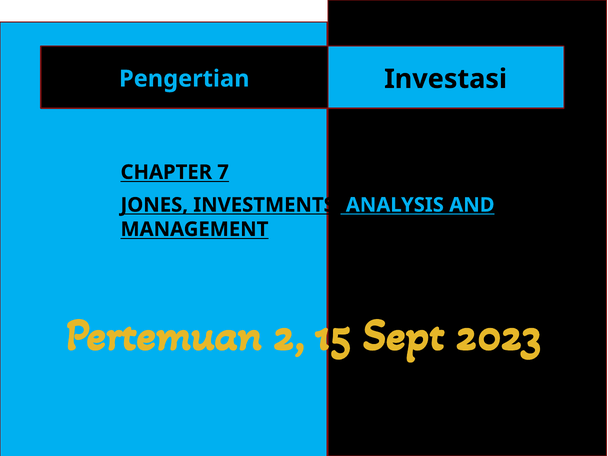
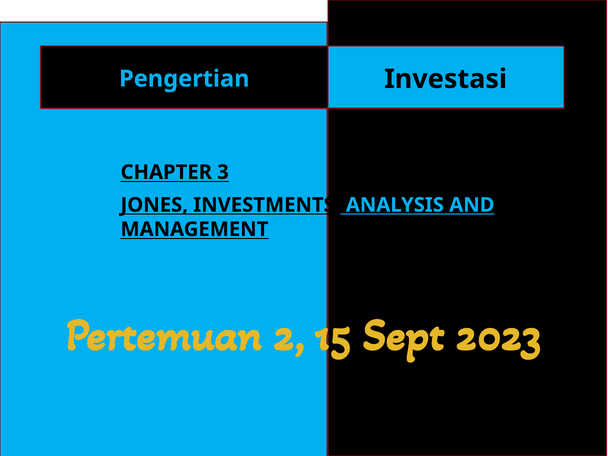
7: 7 -> 3
